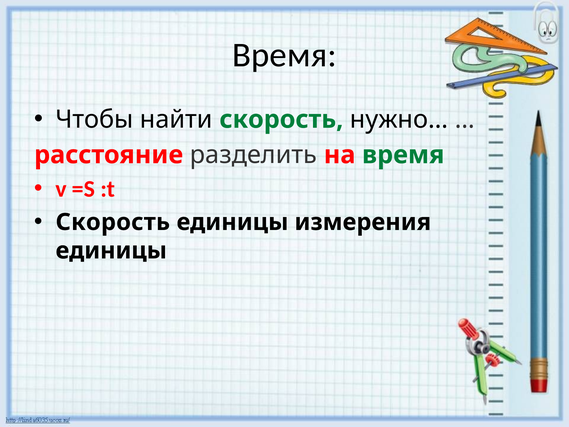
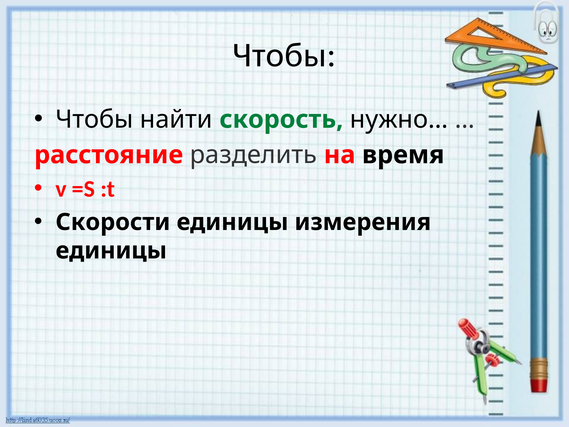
Время at (284, 55): Время -> Чтобы
время at (403, 155) colour: green -> black
Скорость at (113, 222): Скорость -> Скорости
